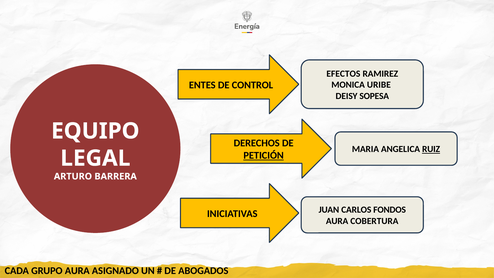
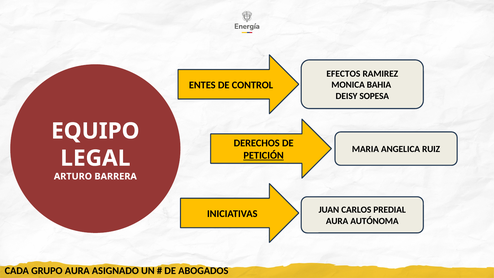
URIBE: URIBE -> BAHIA
RUIZ underline: present -> none
FONDOS: FONDOS -> PREDIAL
COBERTURA: COBERTURA -> AUTÓNOMA
